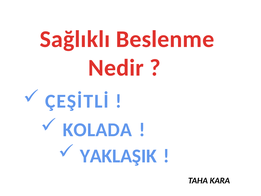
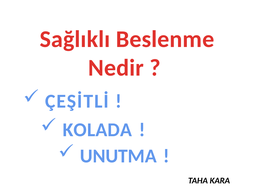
YAKLAŞIK: YAKLAŞIK -> UNUTMA
